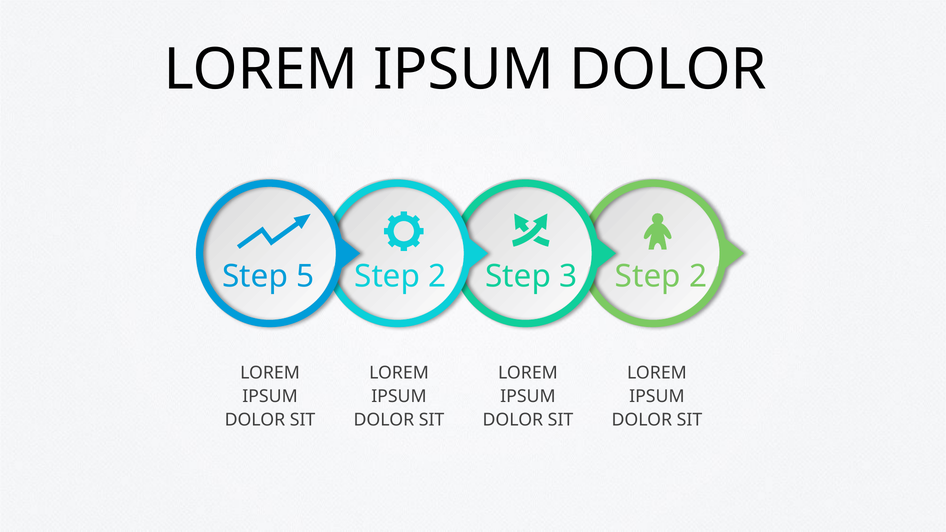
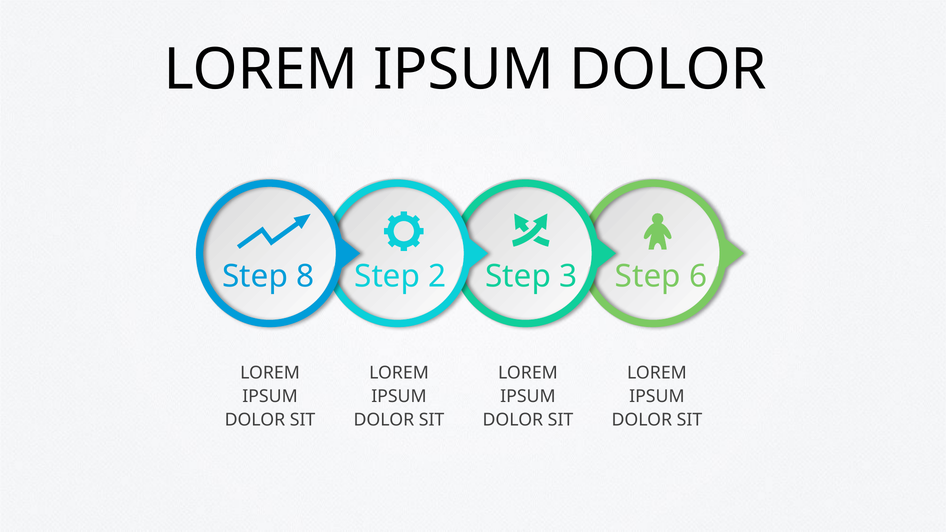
5: 5 -> 8
3 Step 2: 2 -> 6
